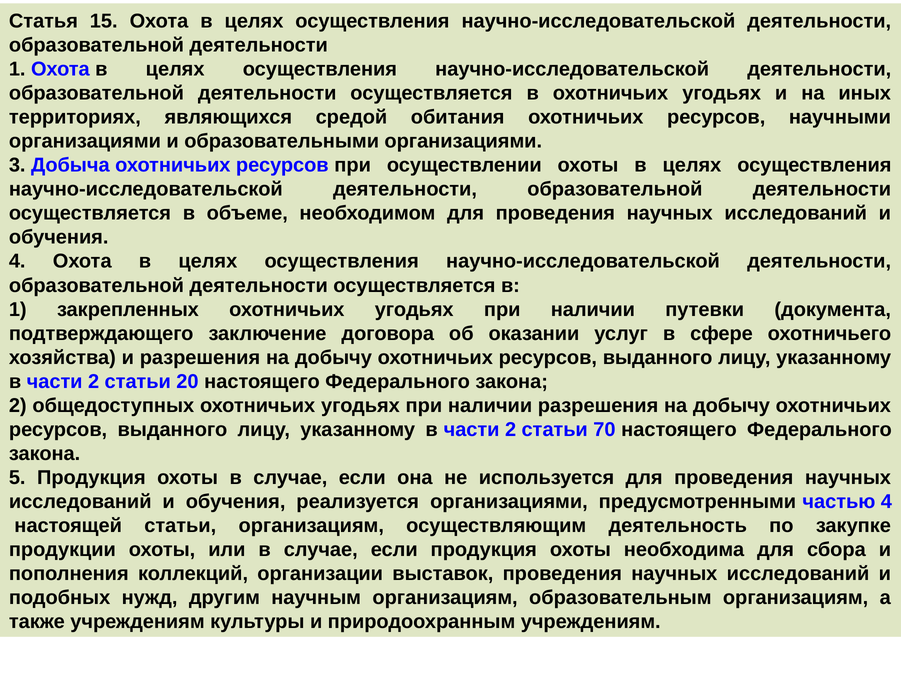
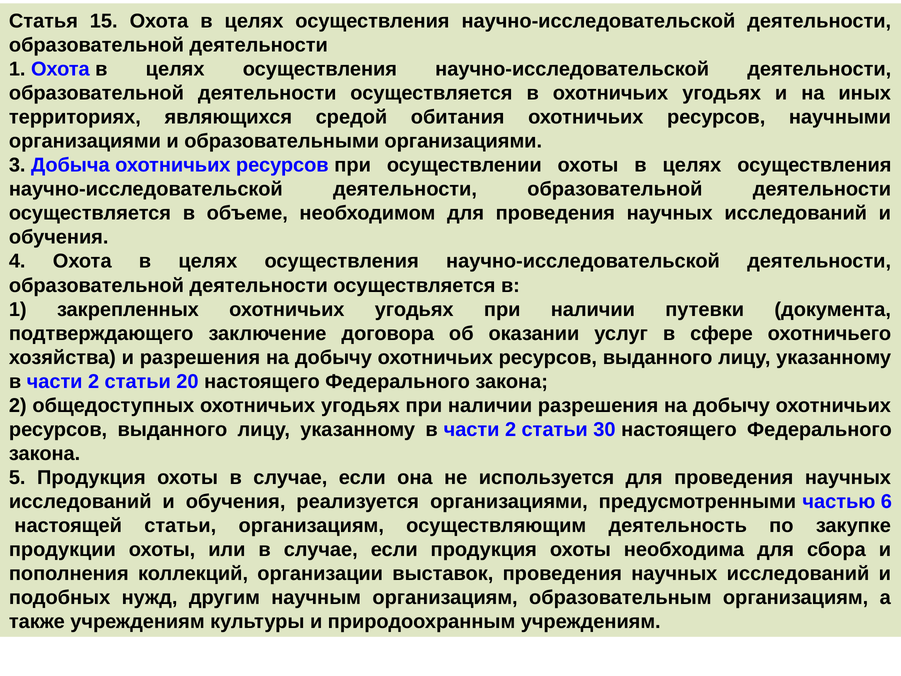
70: 70 -> 30
частью 4: 4 -> 6
